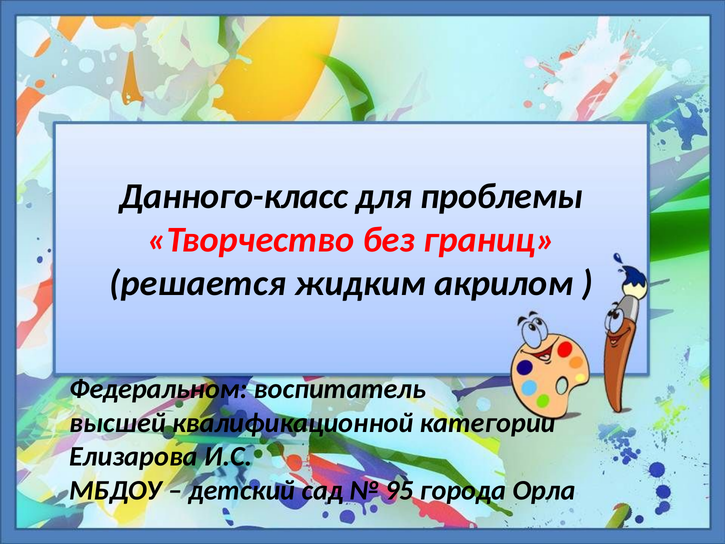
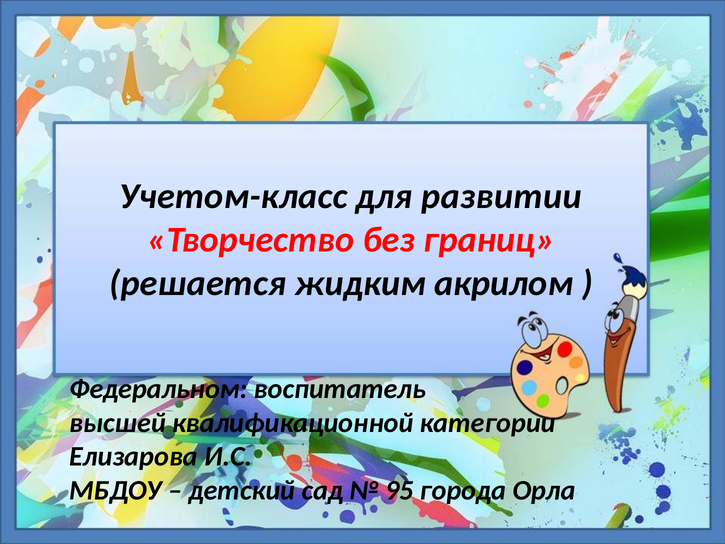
Данного-класс: Данного-класс -> Учетом-класс
проблемы: проблемы -> развитии
